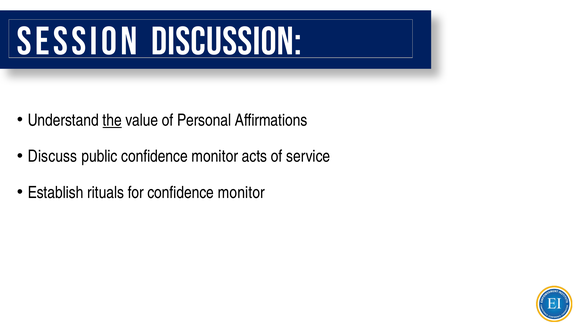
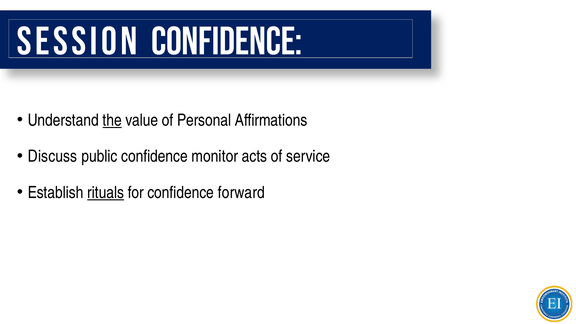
SESSION DISCUSSION: DISCUSSION -> CONFIDENCE
rituals underline: none -> present
for confidence monitor: monitor -> forward
